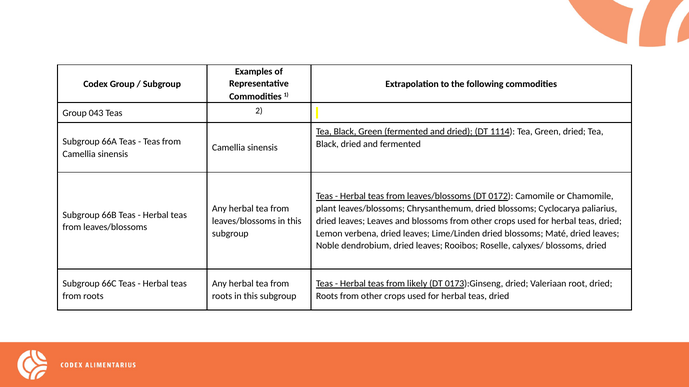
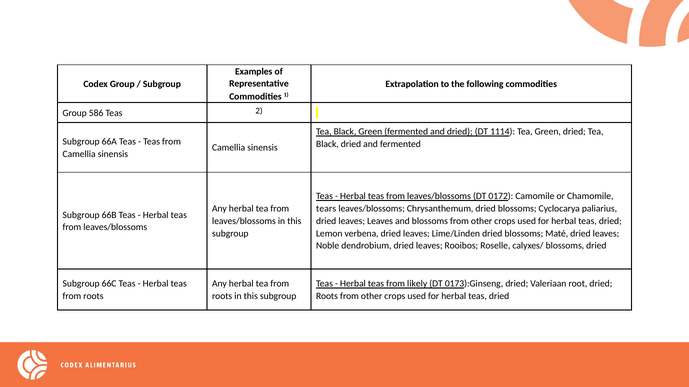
043: 043 -> 586
plant: plant -> tears
